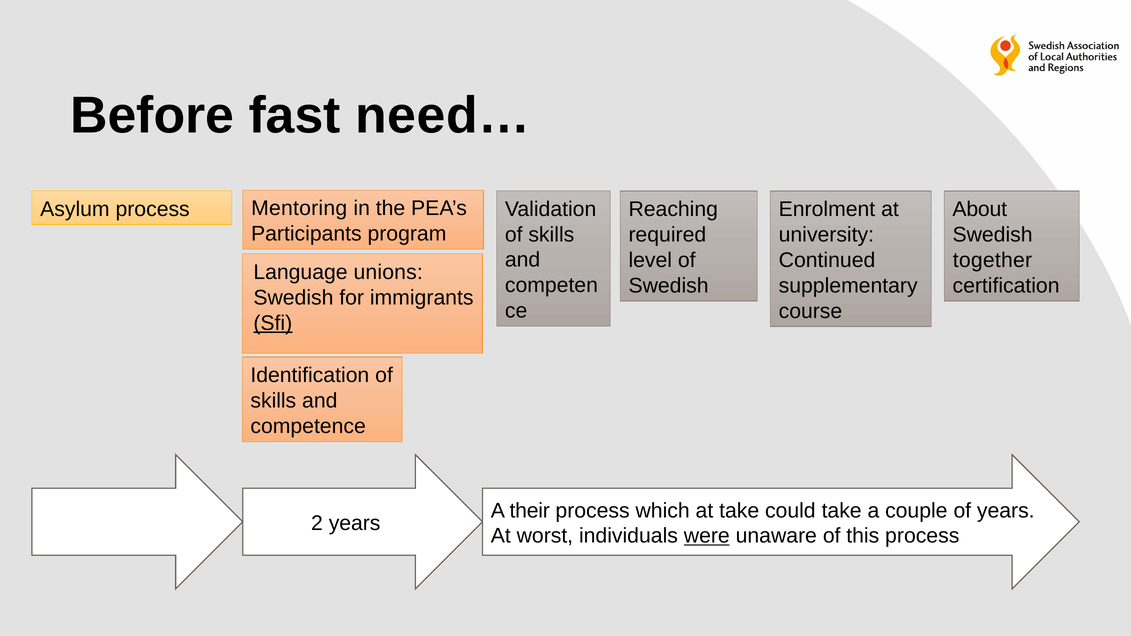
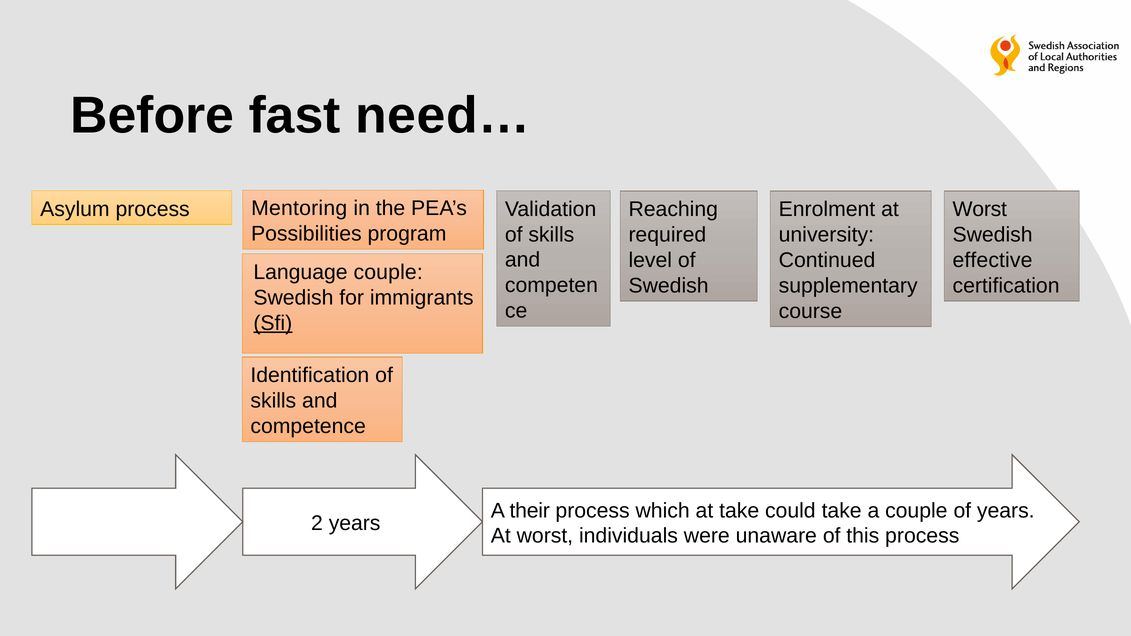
About at (980, 209): About -> Worst
Participants: Participants -> Possibilities
together: together -> effective
Language unions: unions -> couple
were underline: present -> none
